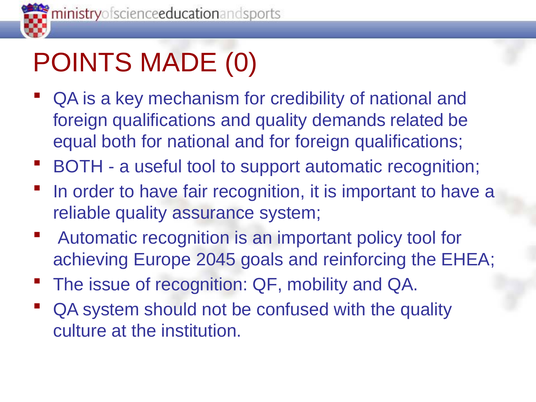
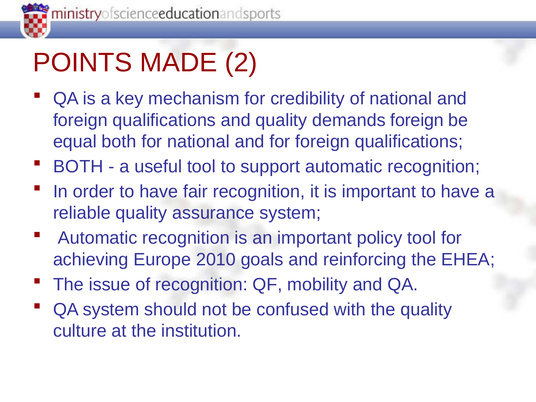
0: 0 -> 2
demands related: related -> foreign
2045: 2045 -> 2010
